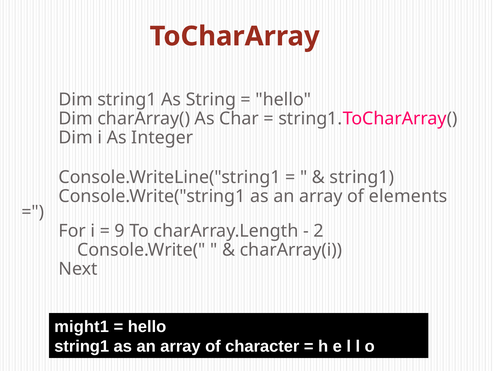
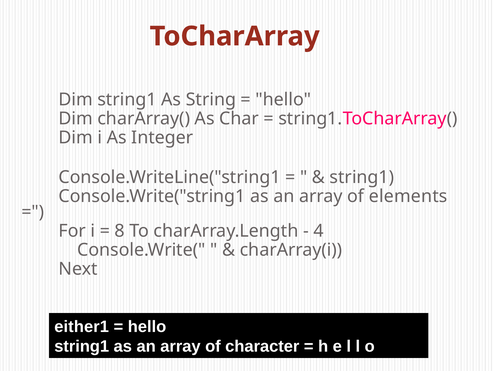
9: 9 -> 8
2: 2 -> 4
might1: might1 -> either1
